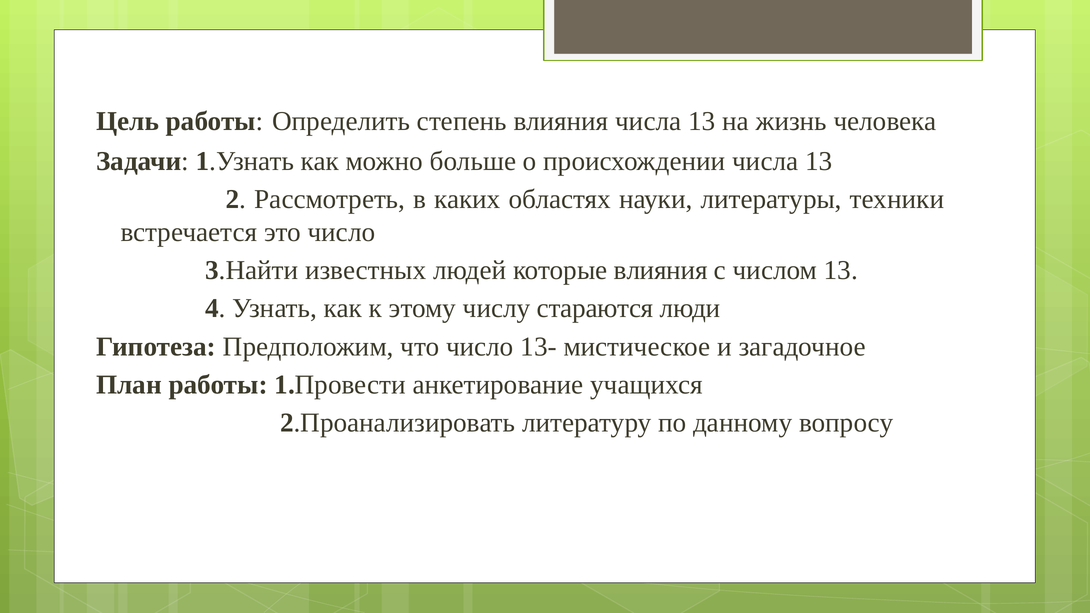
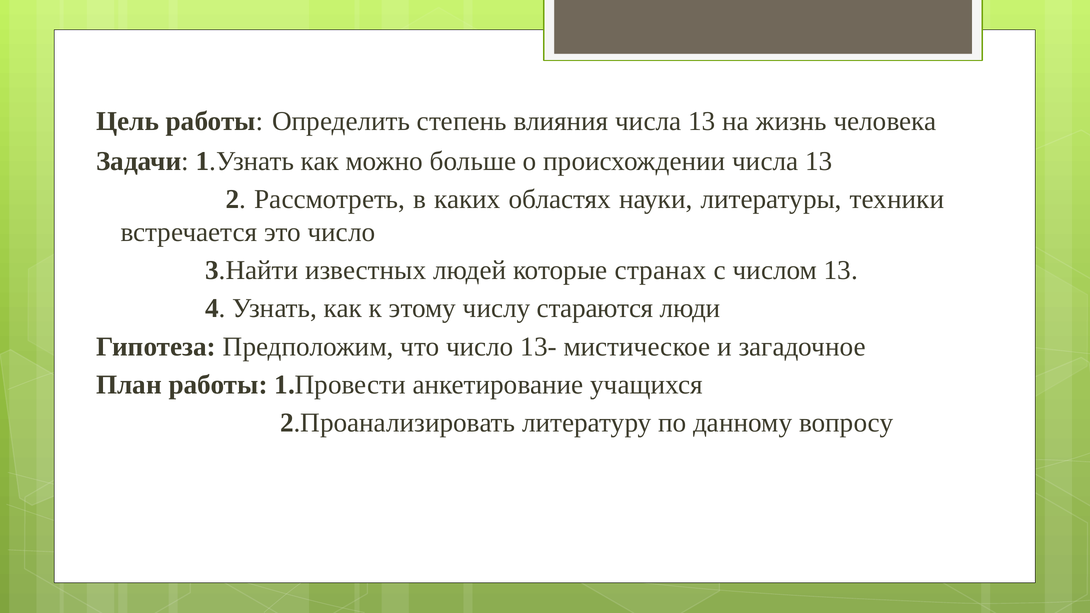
которые влияния: влияния -> странах
